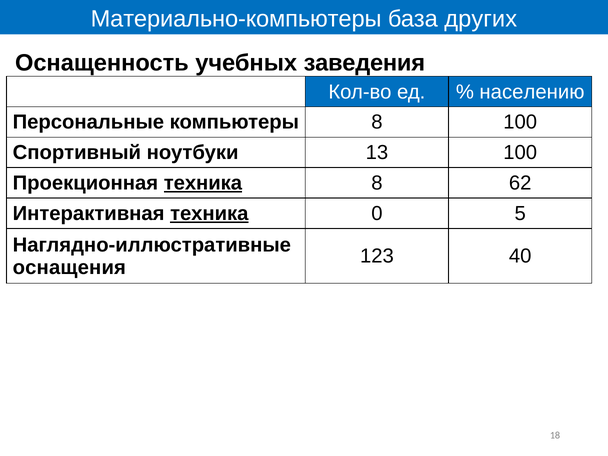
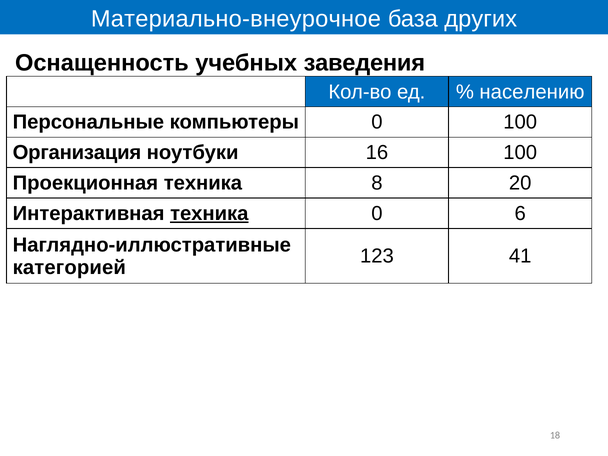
Материально-компьютеры: Материально-компьютеры -> Материально-внеурочное
компьютеры 8: 8 -> 0
Спортивный: Спортивный -> Организация
13: 13 -> 16
техника at (203, 183) underline: present -> none
62: 62 -> 20
5: 5 -> 6
40: 40 -> 41
оснащения: оснащения -> категорией
